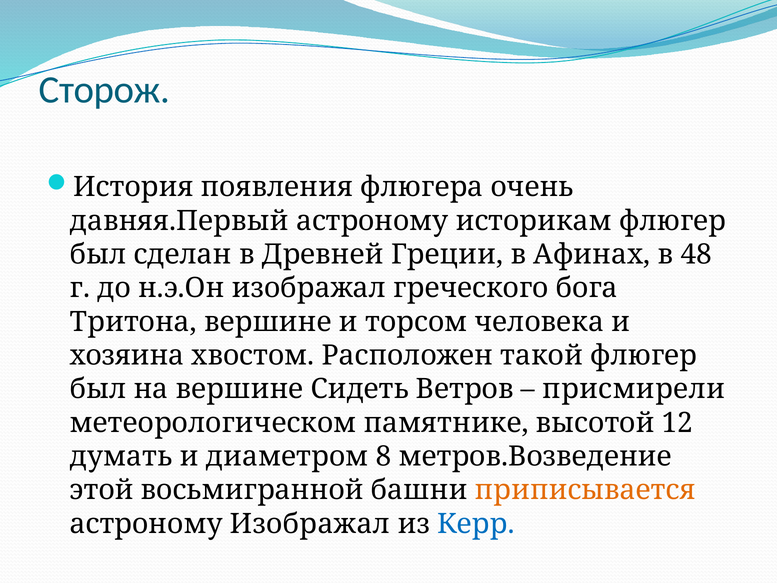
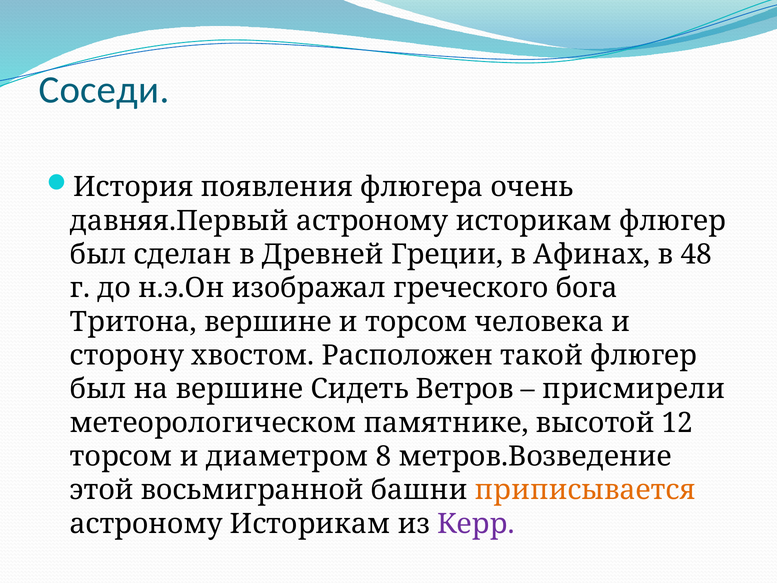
Сторож: Сторож -> Соседи
хозяина: хозяина -> сторону
думать at (121, 456): думать -> торсом
Изображал at (310, 524): Изображал -> Историкам
Керр colour: blue -> purple
